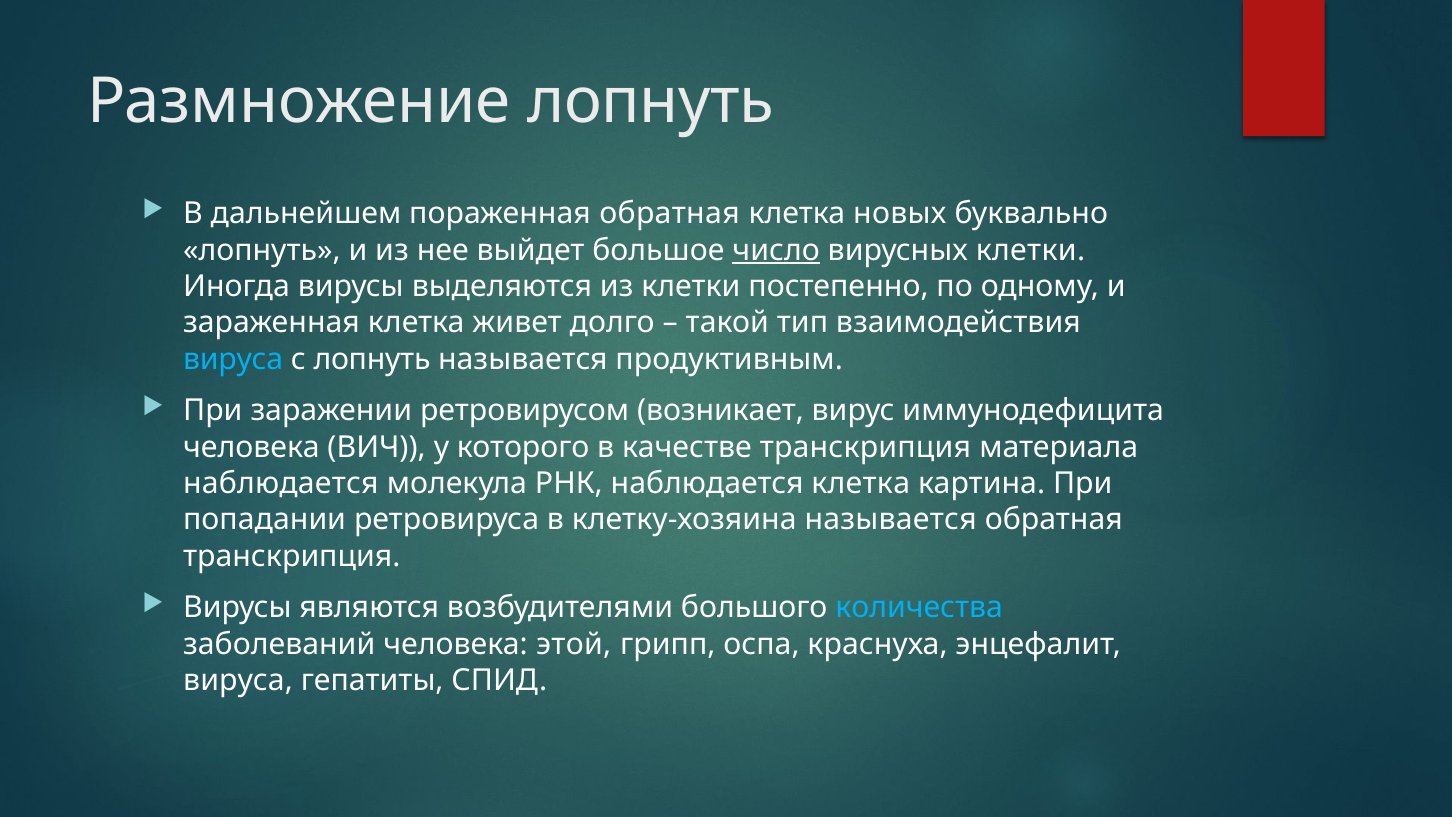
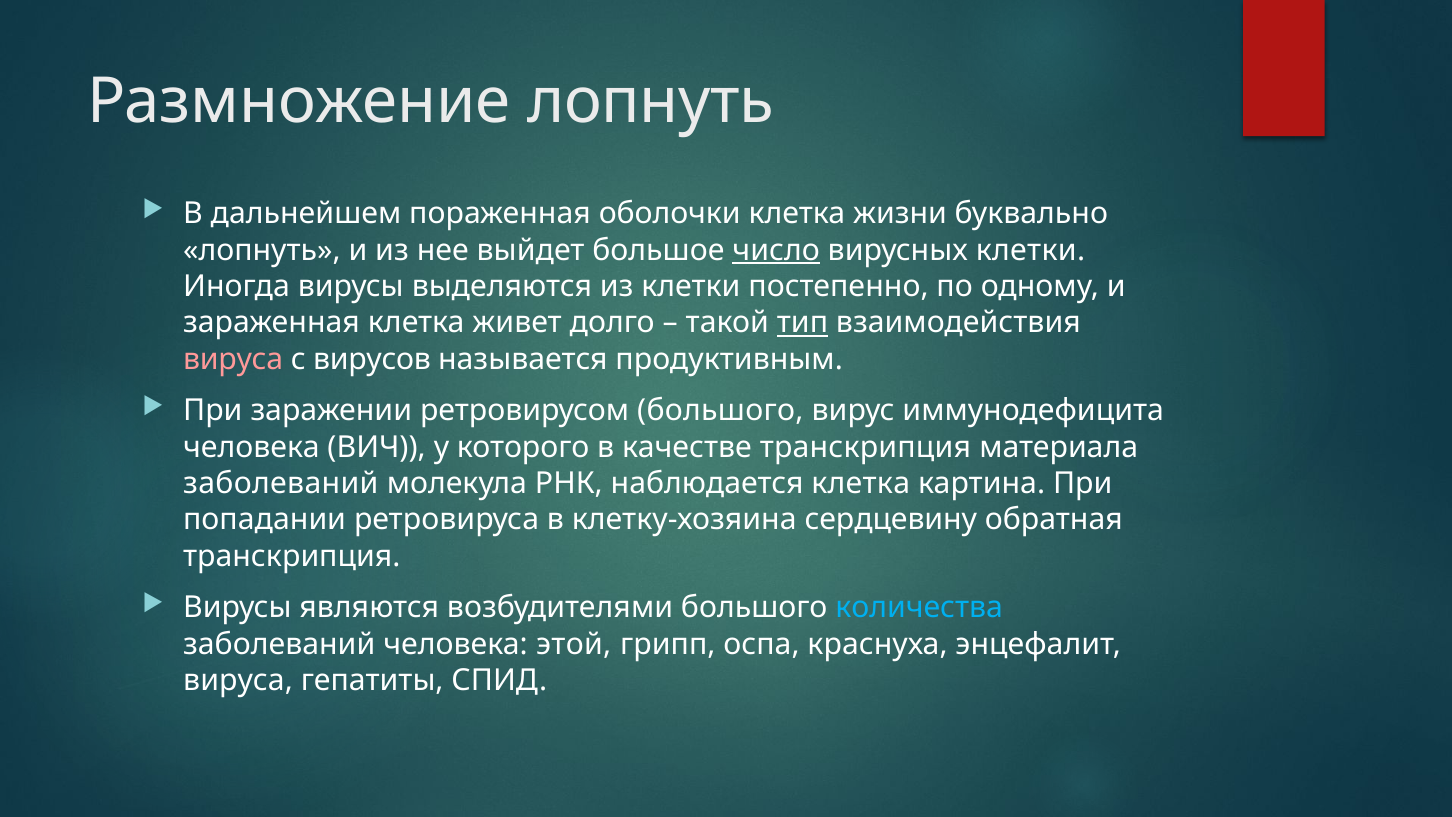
пораженная обратная: обратная -> оболочки
новых: новых -> жизни
тип underline: none -> present
вируса at (233, 359) colour: light blue -> pink
с лопнуть: лопнуть -> вирусов
ретровирусом возникает: возникает -> большого
наблюдается at (281, 483): наблюдается -> заболеваний
клетку-хозяина называется: называется -> сердцевину
